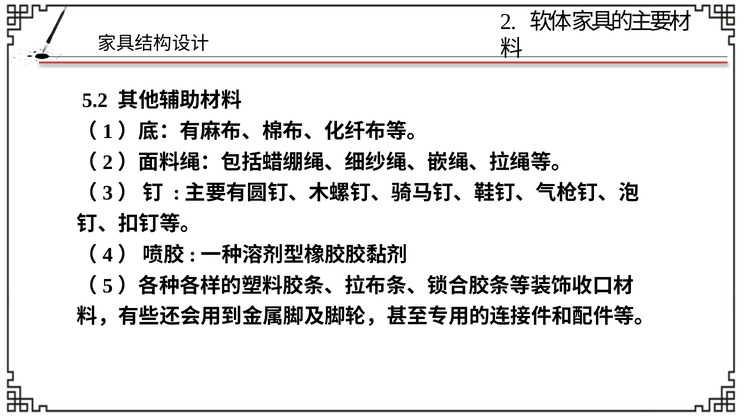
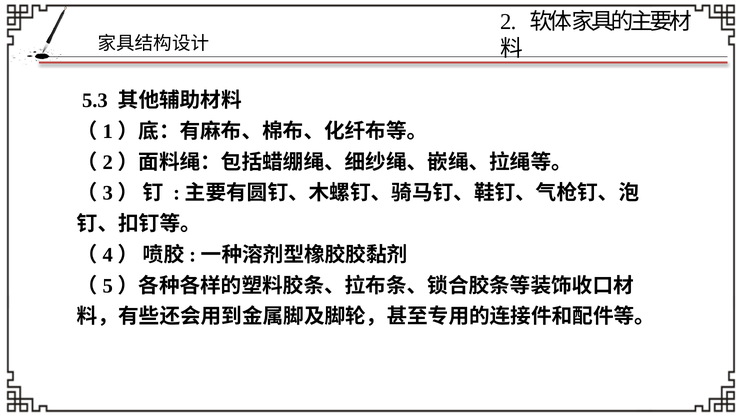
5.2: 5.2 -> 5.3
